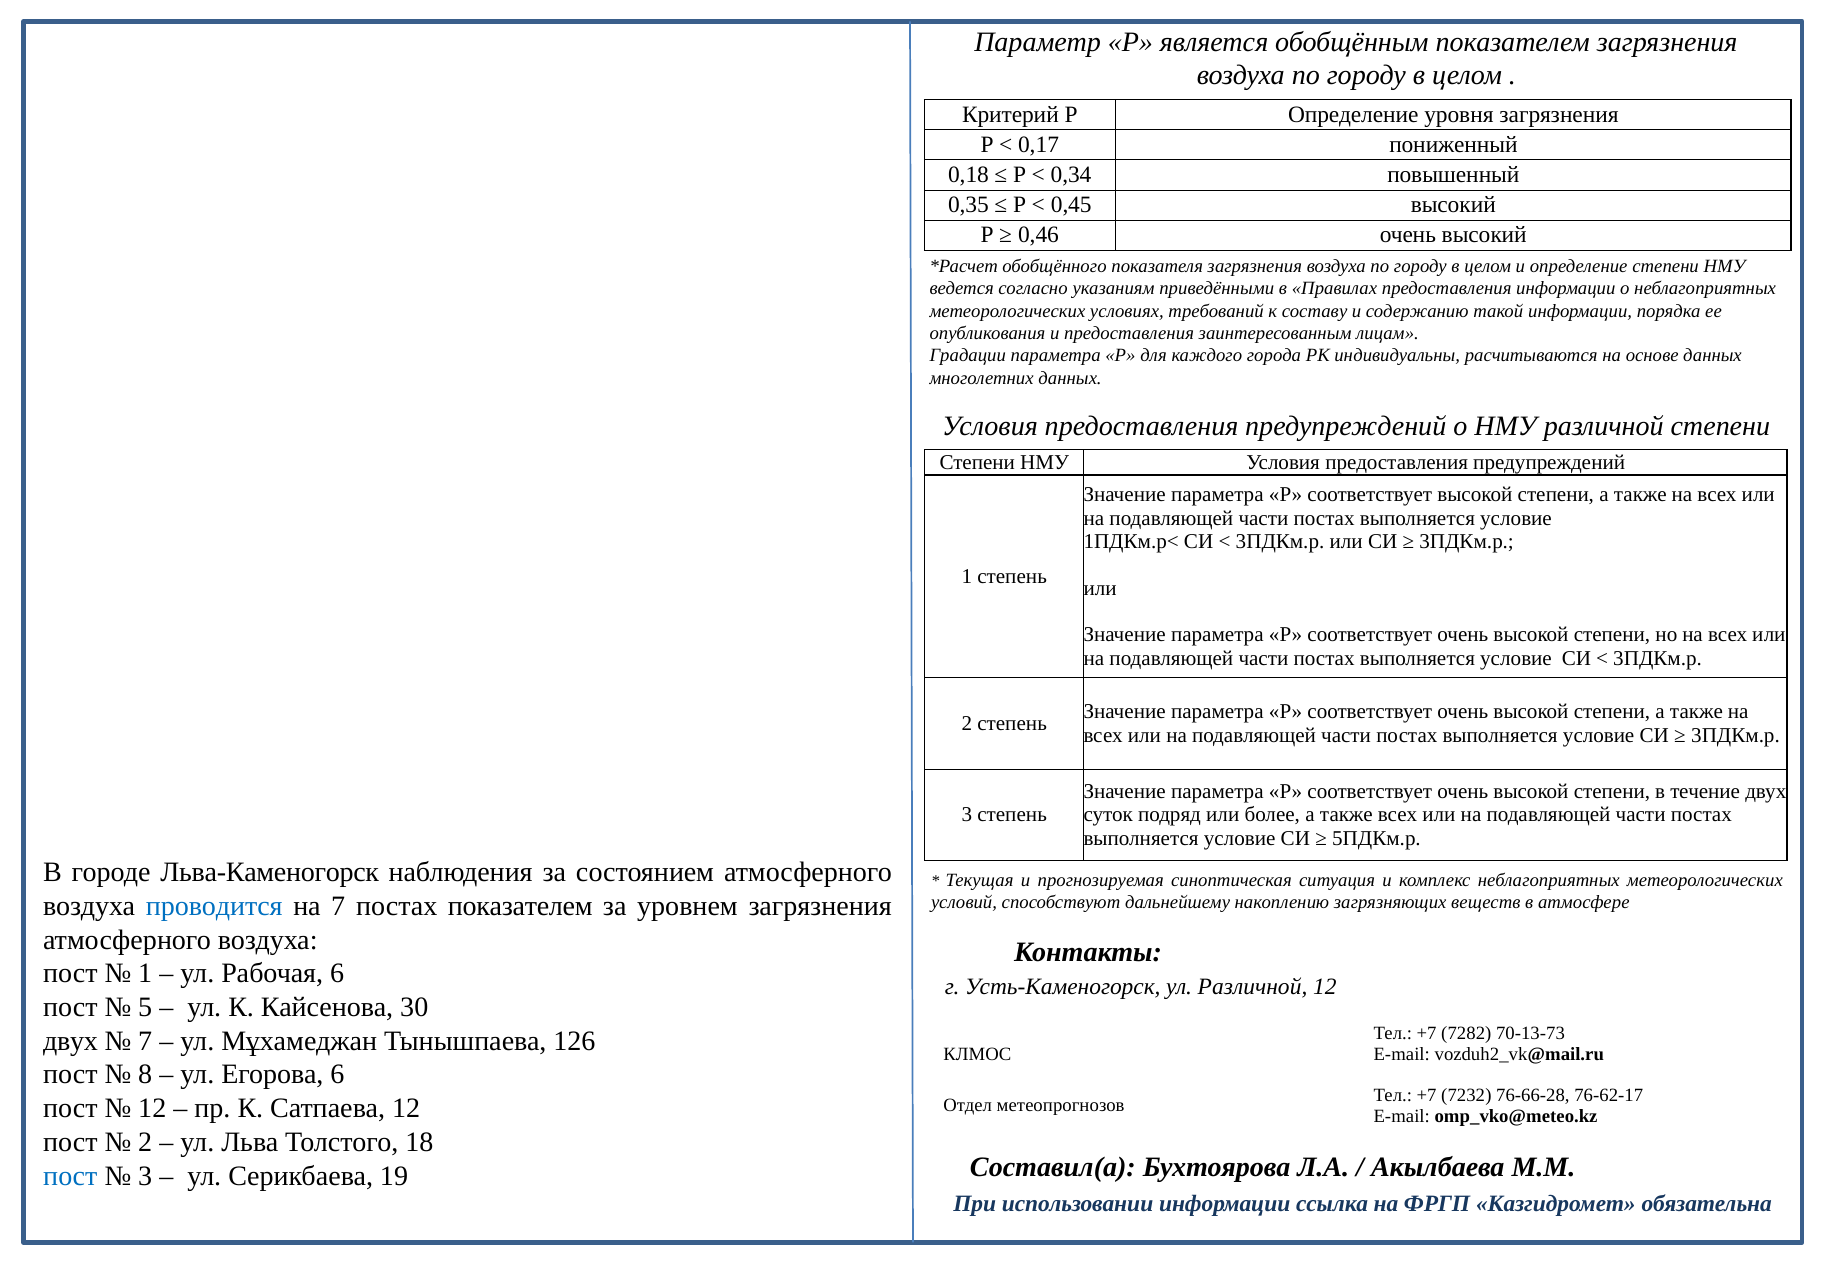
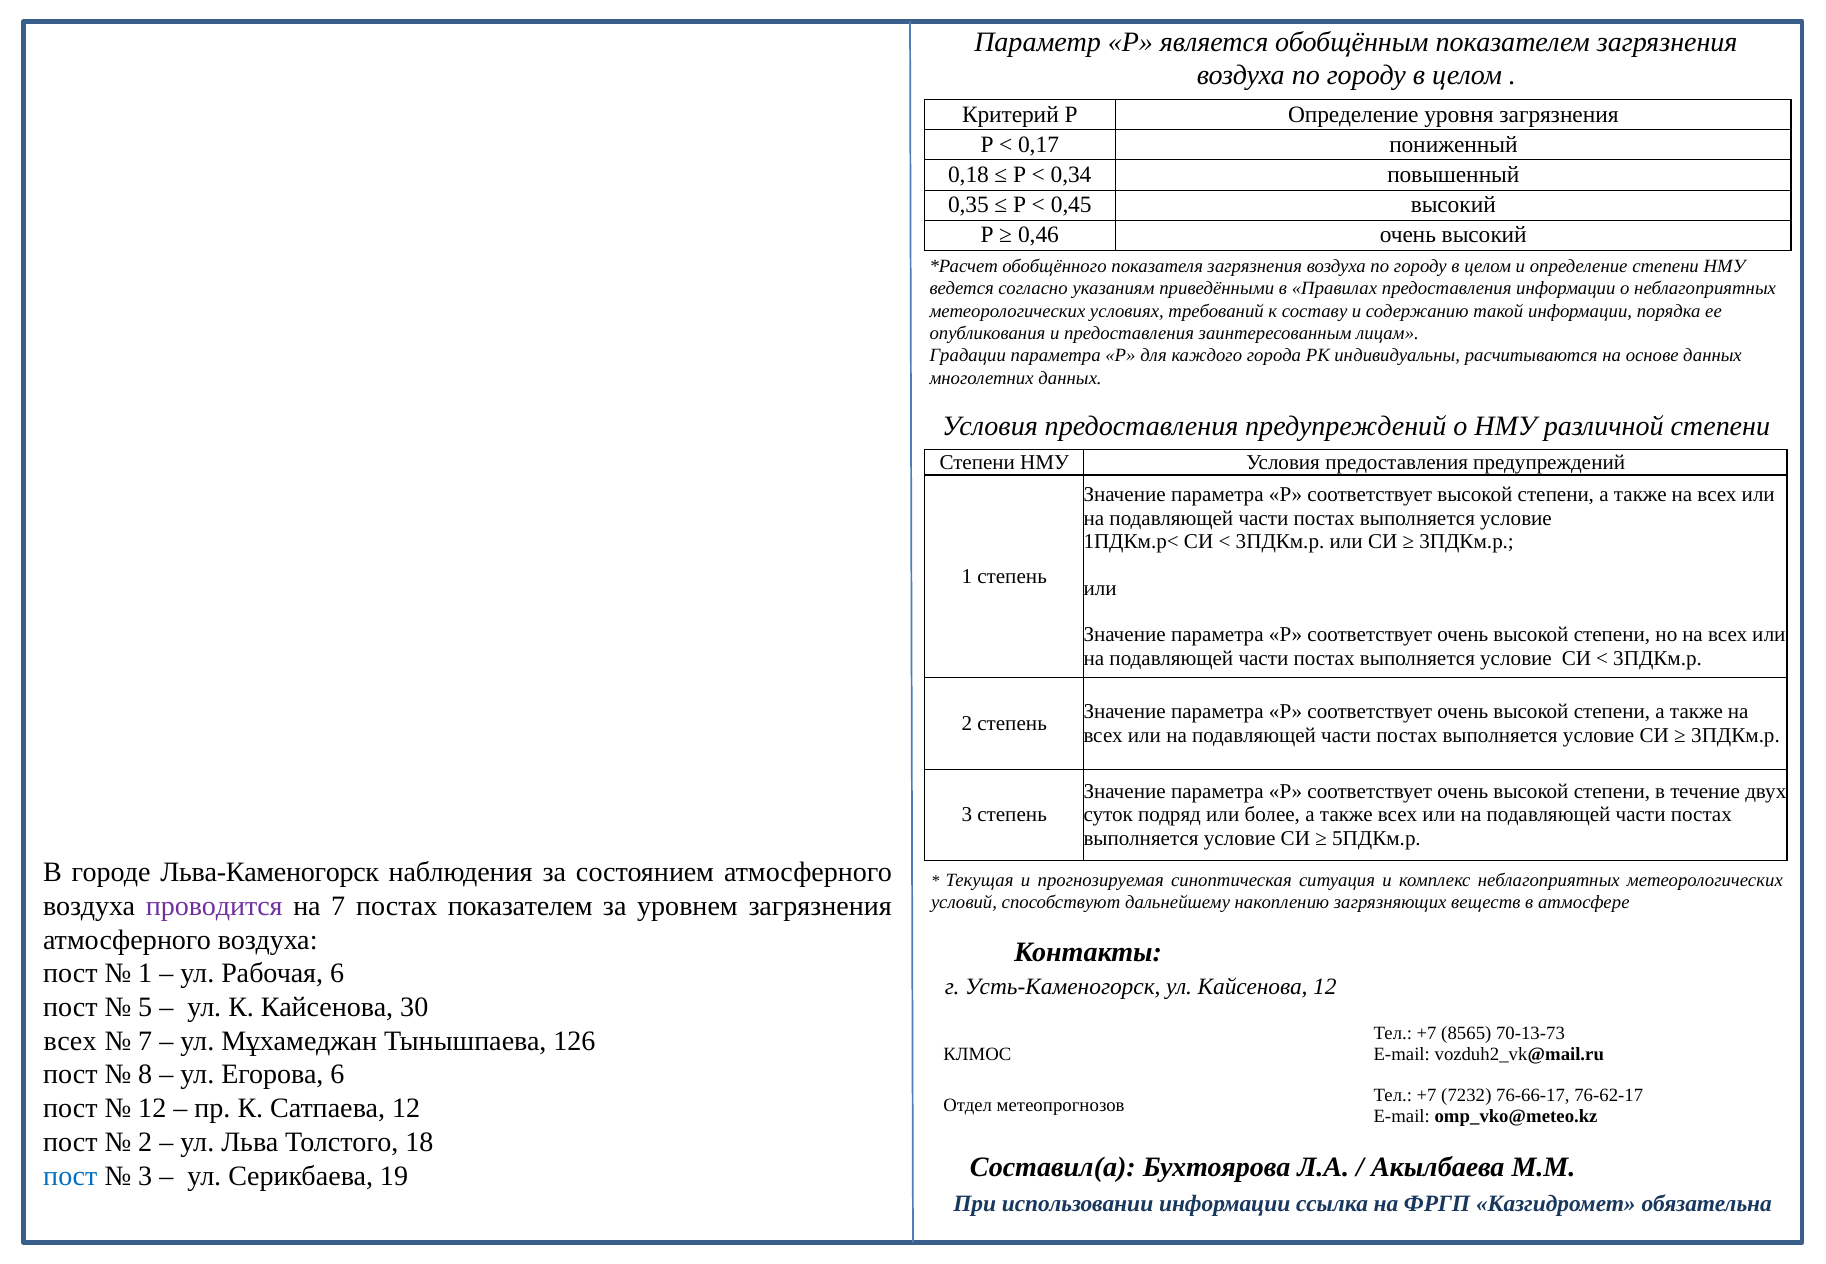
проводится colour: blue -> purple
ул Различной: Различной -> Кайсенова
7282: 7282 -> 8565
двух at (70, 1041): двух -> всех
76-66-28: 76-66-28 -> 76-66-17
